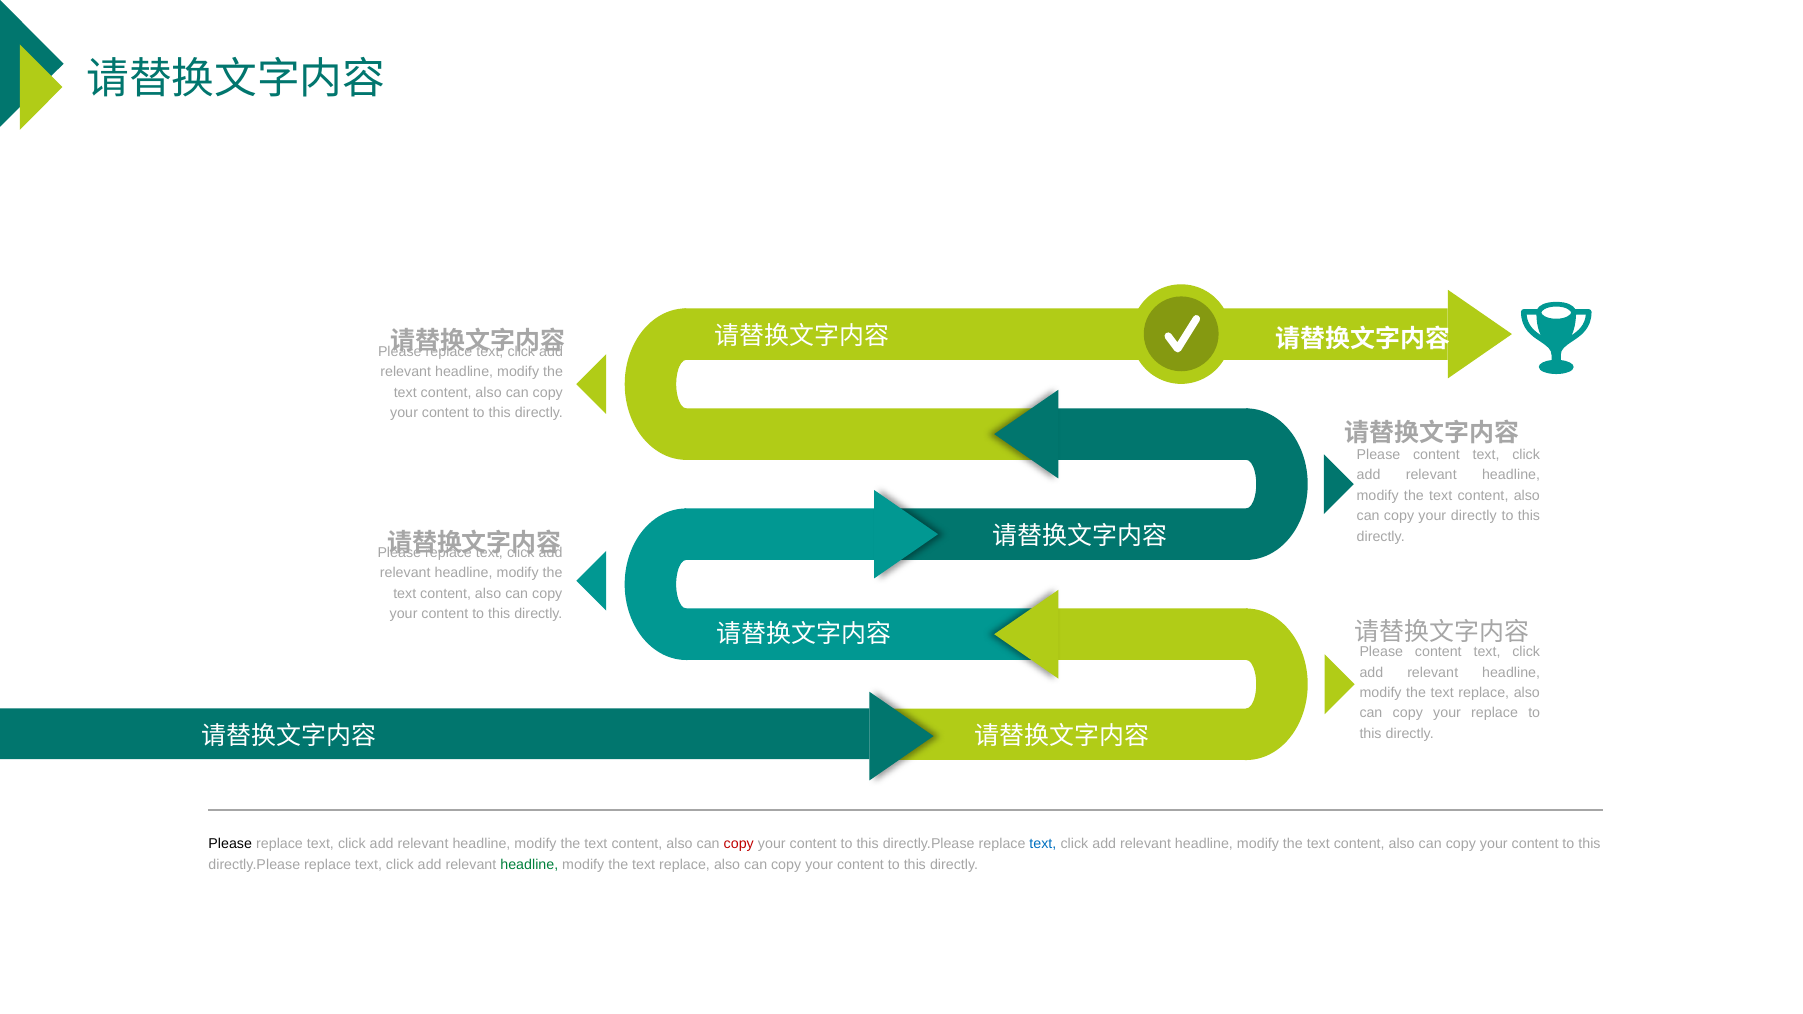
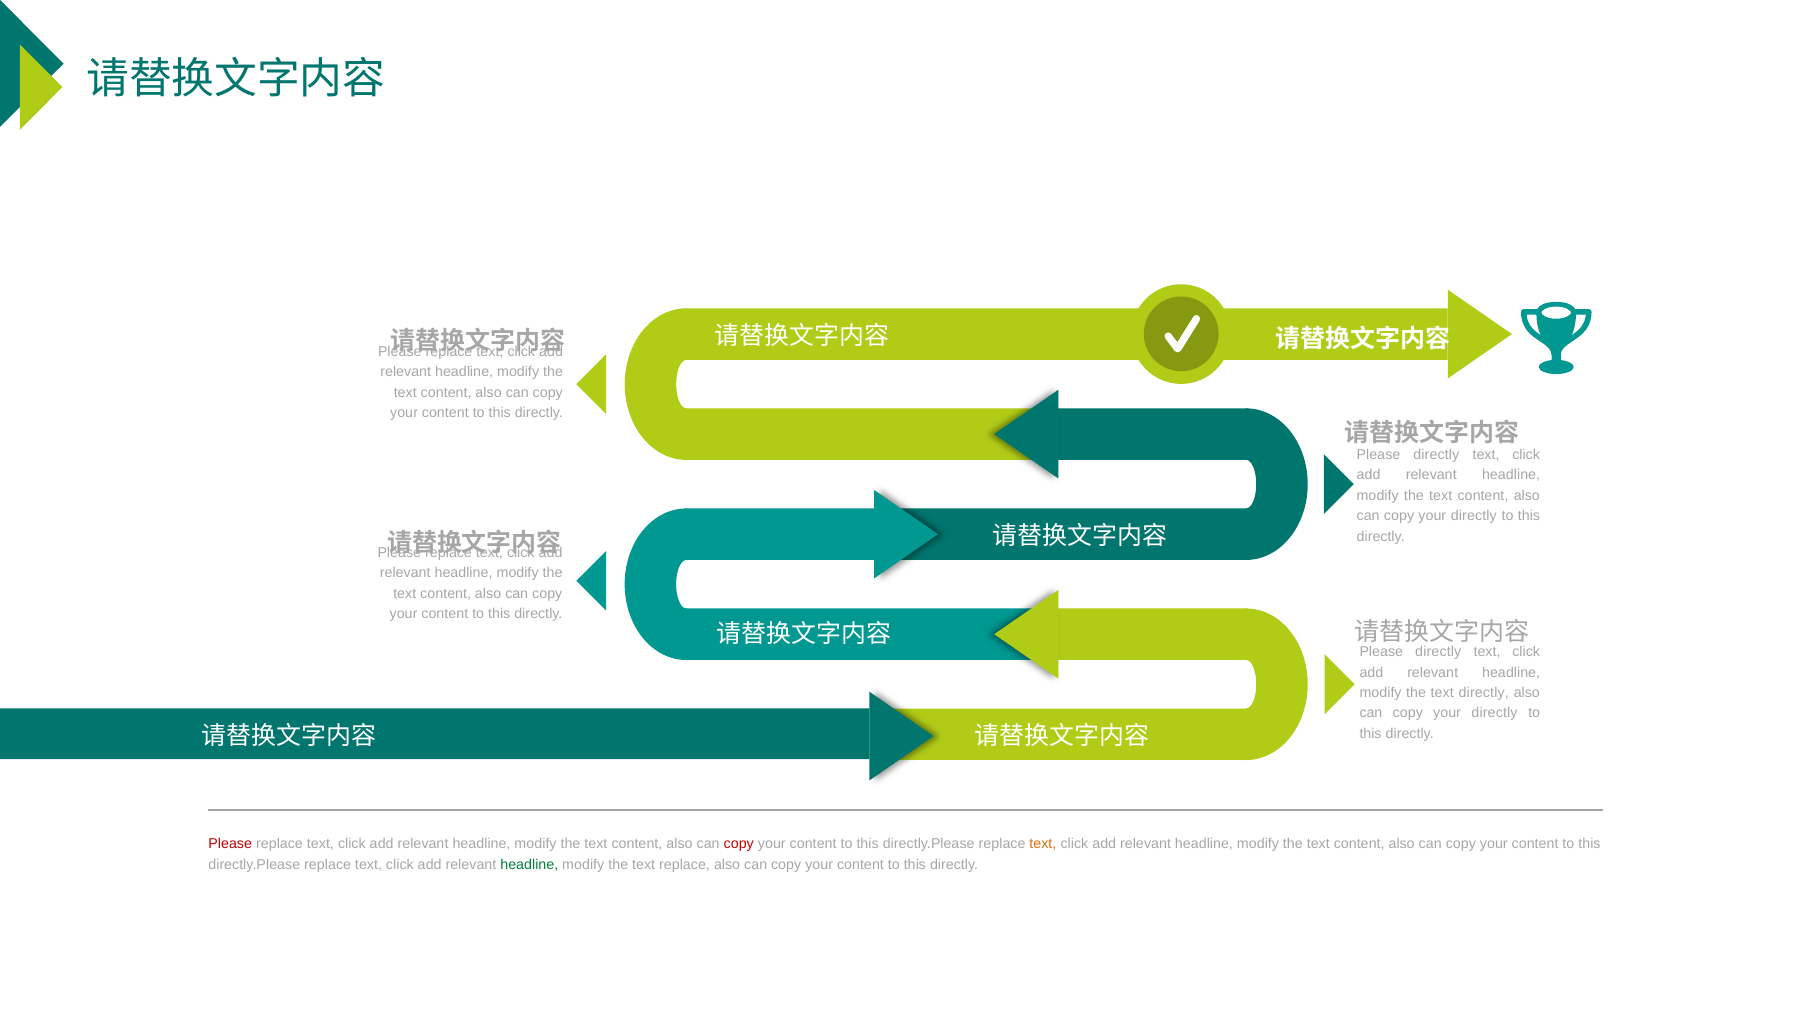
content at (1436, 455): content -> directly
content at (1438, 652): content -> directly
replace at (1484, 693): replace -> directly
replace at (1495, 713): replace -> directly
Please at (230, 844) colour: black -> red
text at (1043, 844) colour: blue -> orange
